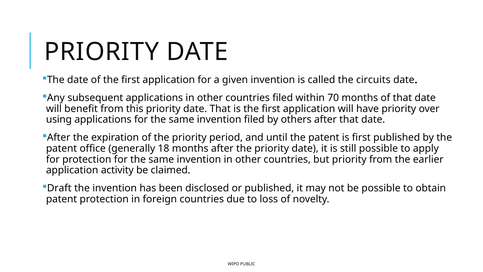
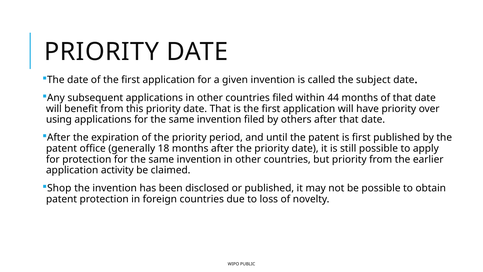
circuits: circuits -> subject
70: 70 -> 44
Draft: Draft -> Shop
